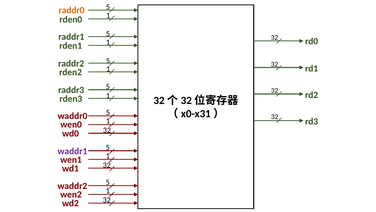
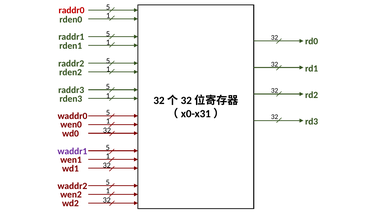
raddr0 colour: orange -> red
